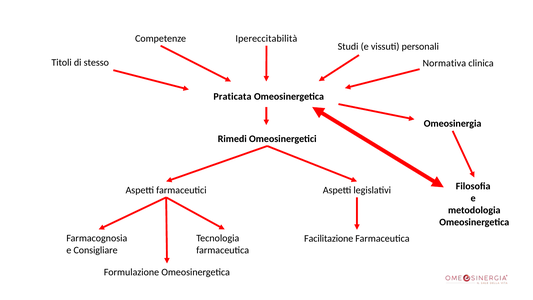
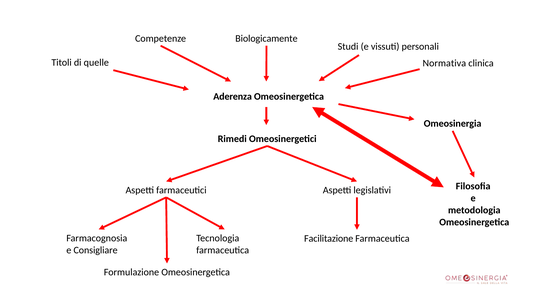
Ipereccitabilità: Ipereccitabilità -> Biologicamente
stesso: stesso -> quelle
Praticata: Praticata -> Aderenza
